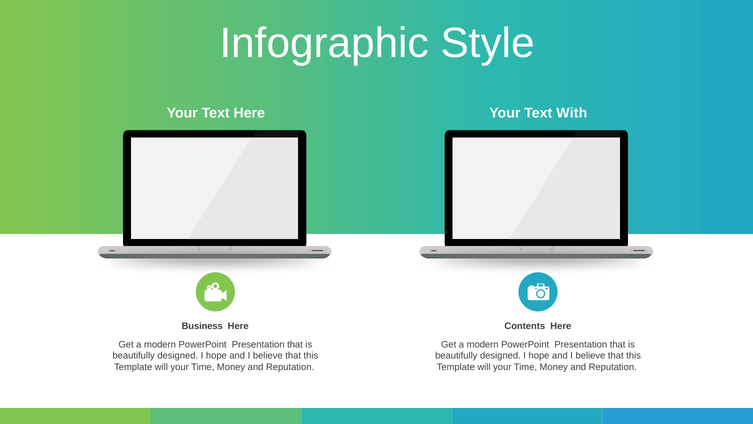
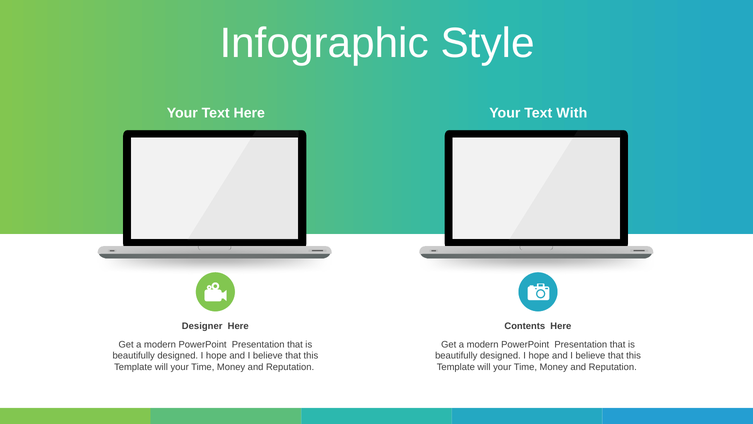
Business: Business -> Designer
